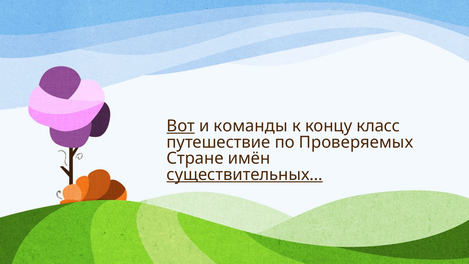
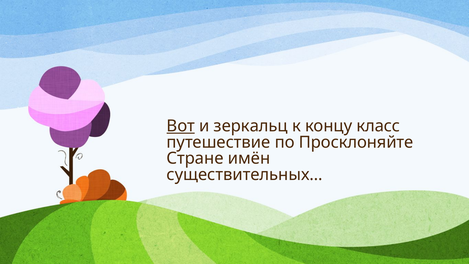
команды: команды -> зеркальц
Проверяемых: Проверяемых -> Просклоняйте
существительных… underline: present -> none
